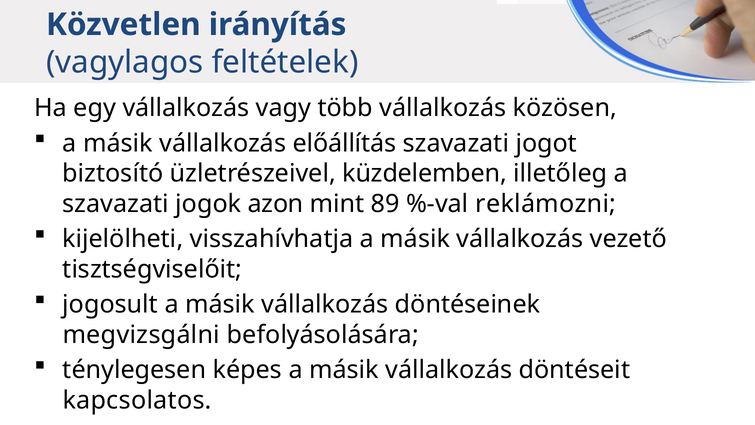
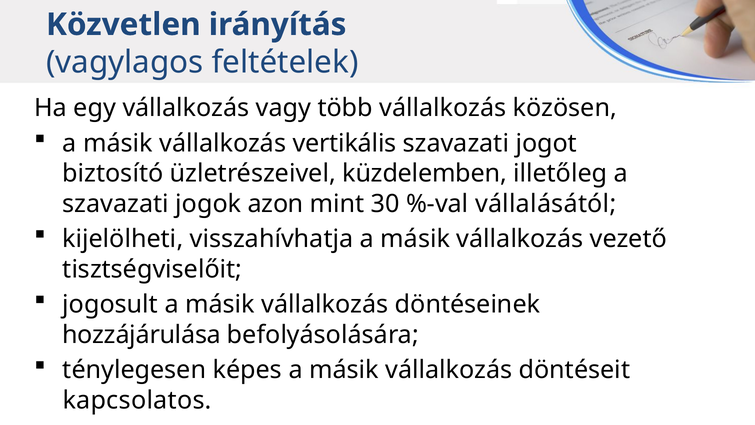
előállítás: előállítás -> vertikális
89: 89 -> 30
reklámozni: reklámozni -> vállalásától
megvizsgálni: megvizsgálni -> hozzájárulása
